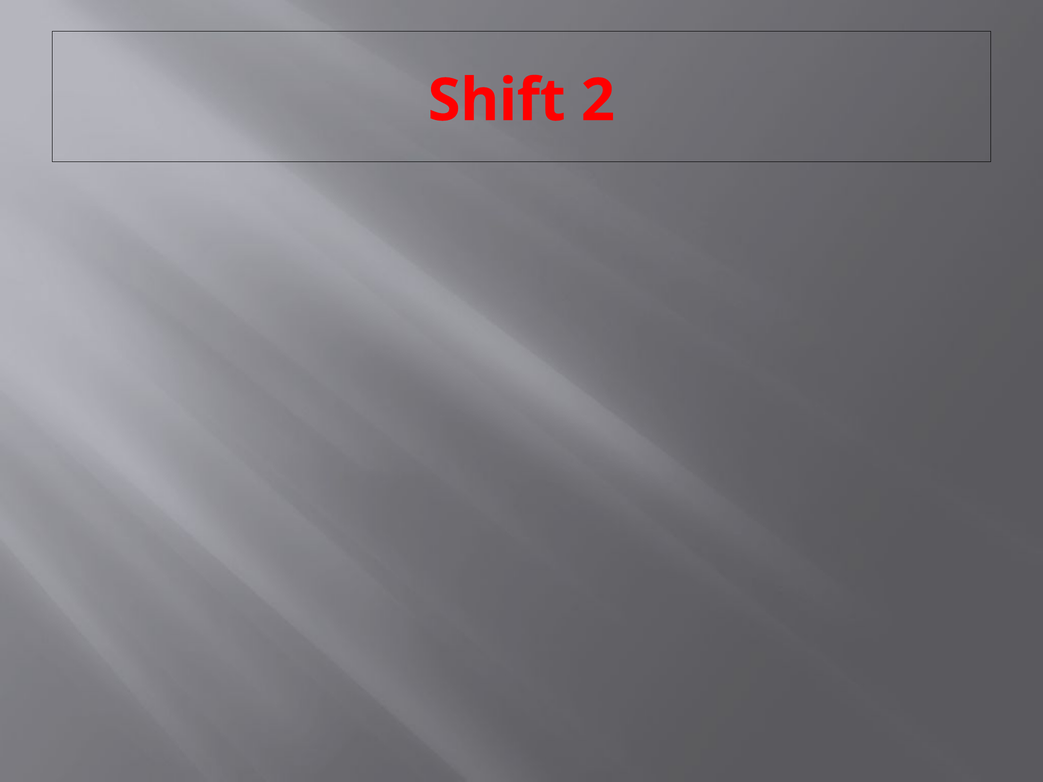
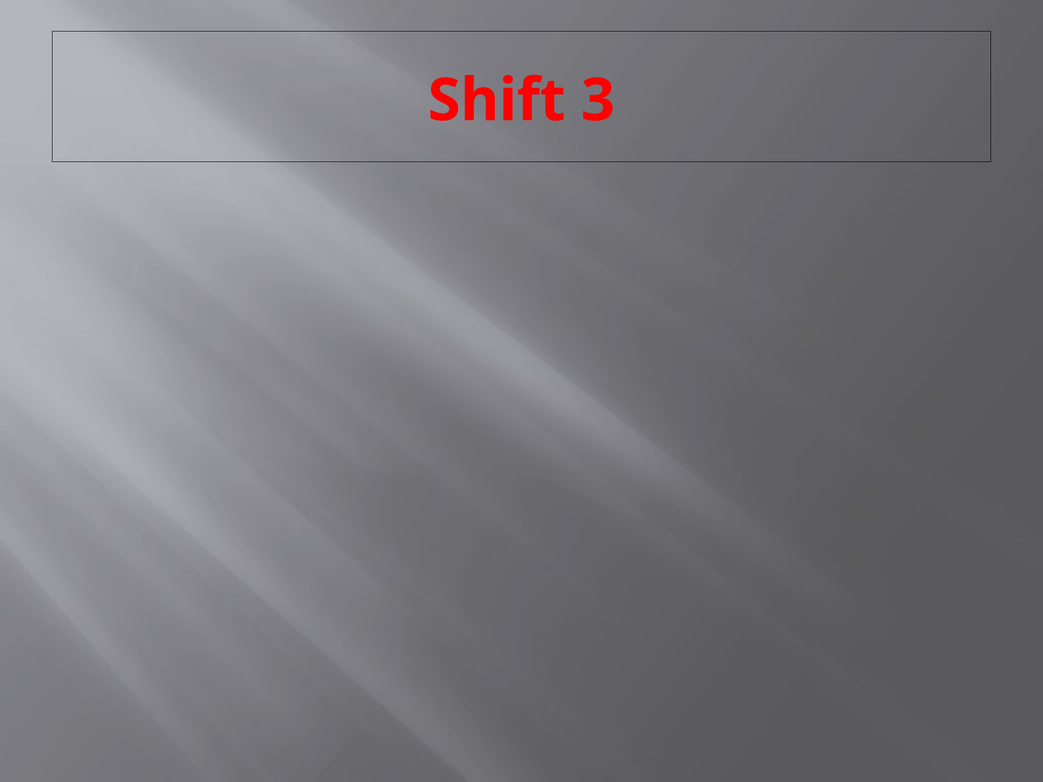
2: 2 -> 3
